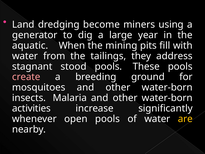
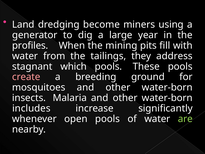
aquatic: aquatic -> profiles
stood: stood -> which
activities: activities -> includes
are colour: yellow -> light green
